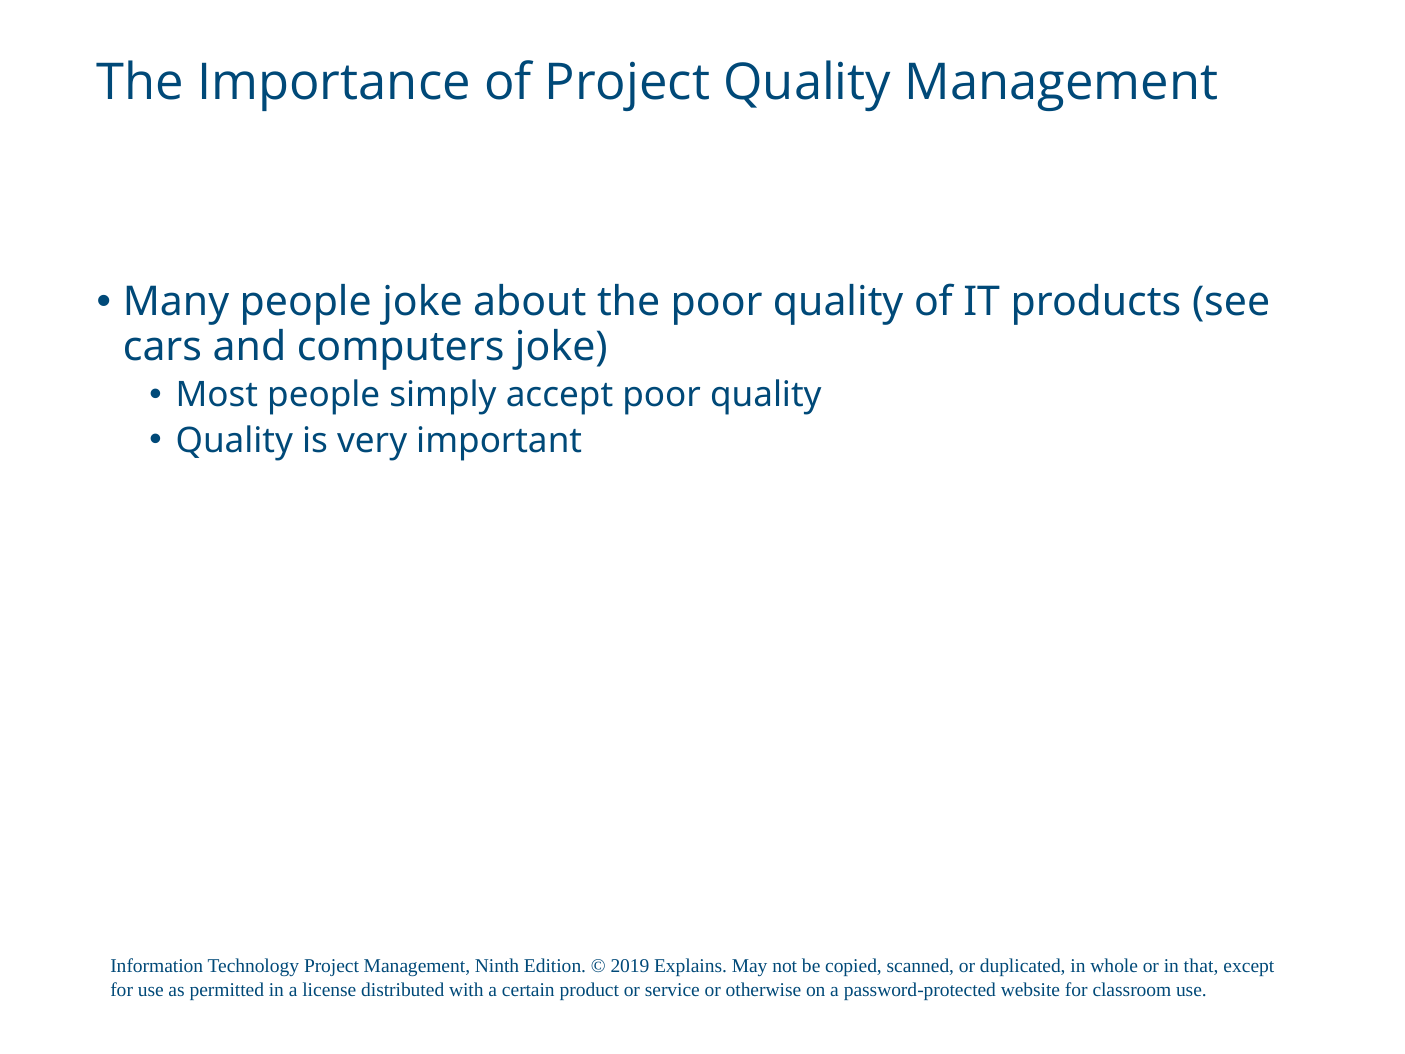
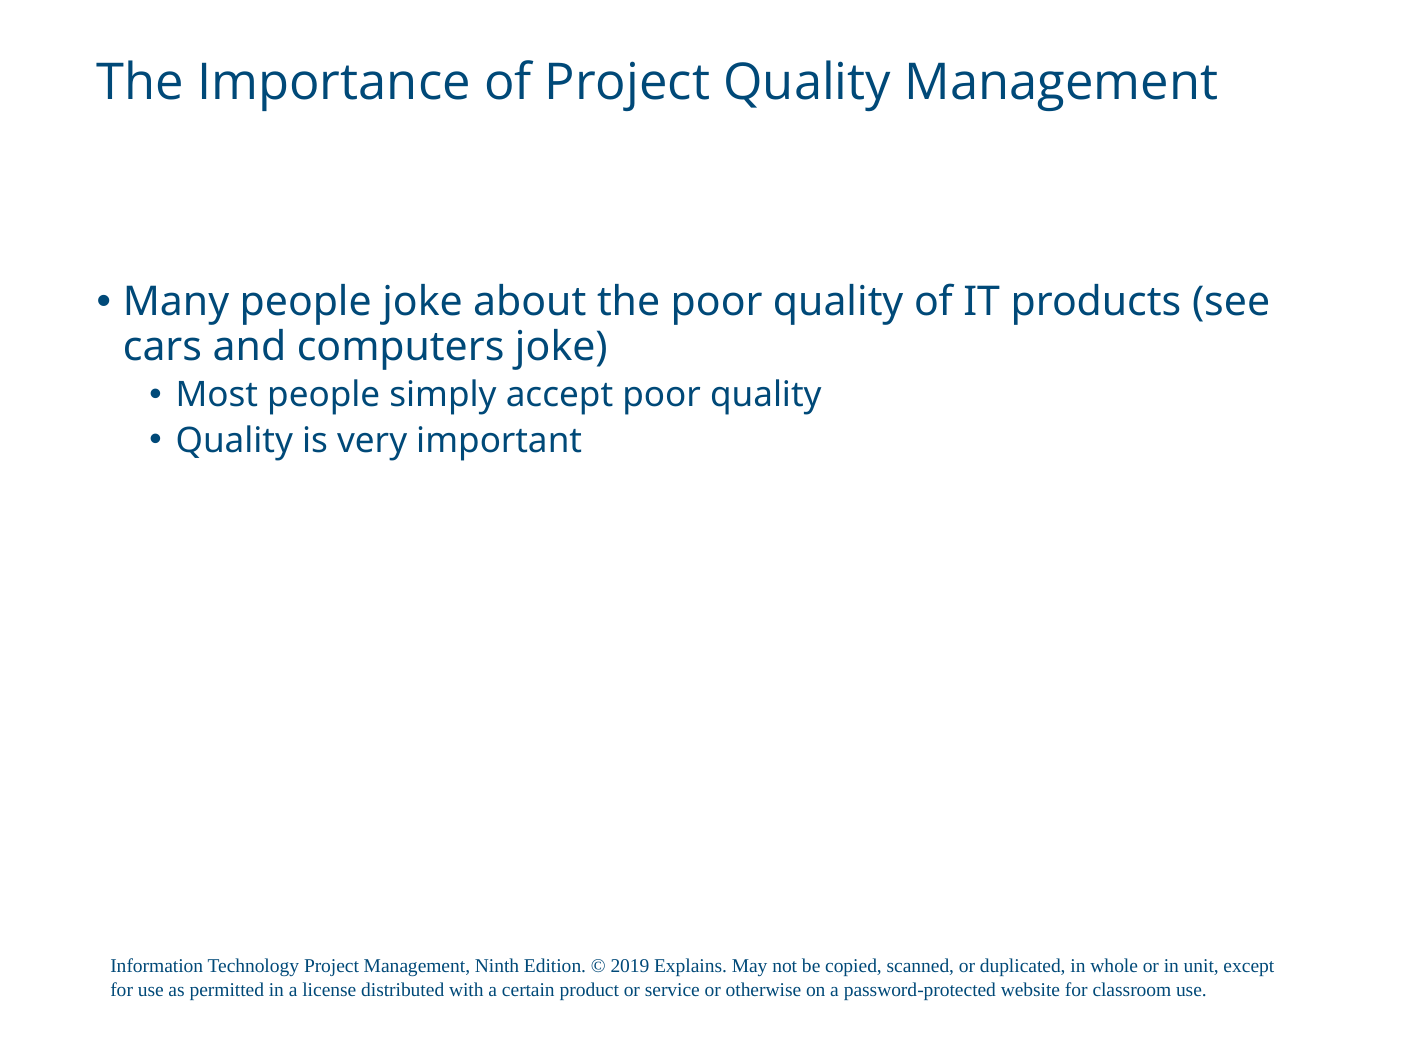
that: that -> unit
